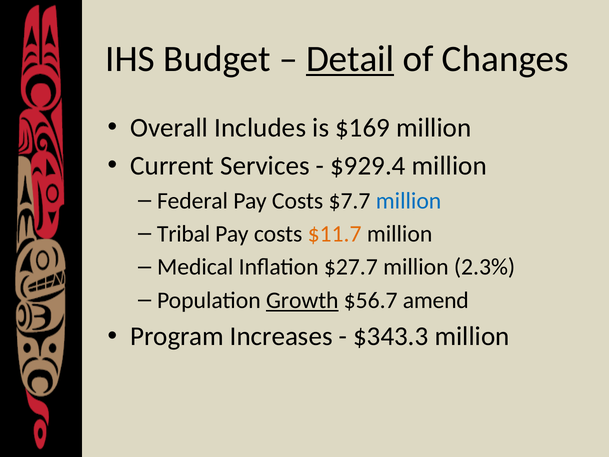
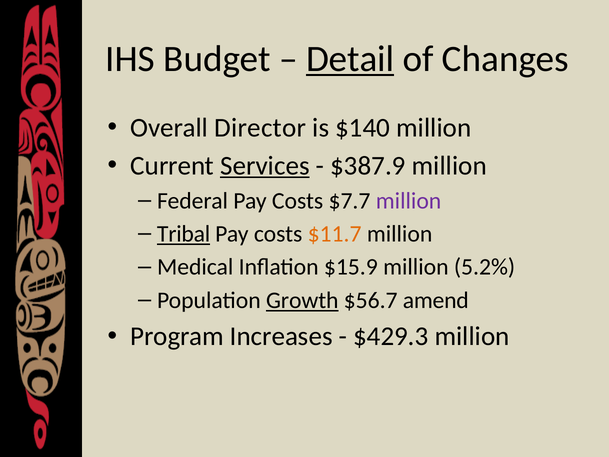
Includes: Includes -> Director
$169: $169 -> $140
Services underline: none -> present
$929.4: $929.4 -> $387.9
million at (409, 201) colour: blue -> purple
Tribal underline: none -> present
$27.7: $27.7 -> $15.9
2.3%: 2.3% -> 5.2%
$343.3: $343.3 -> $429.3
